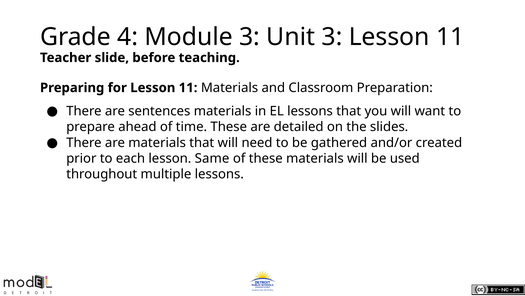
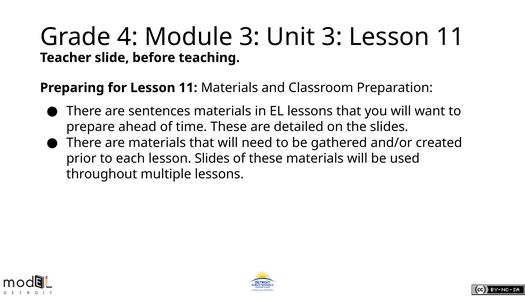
lesson Same: Same -> Slides
